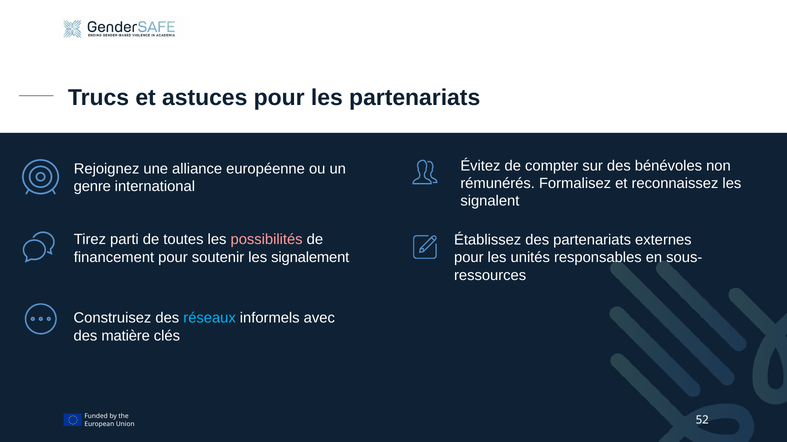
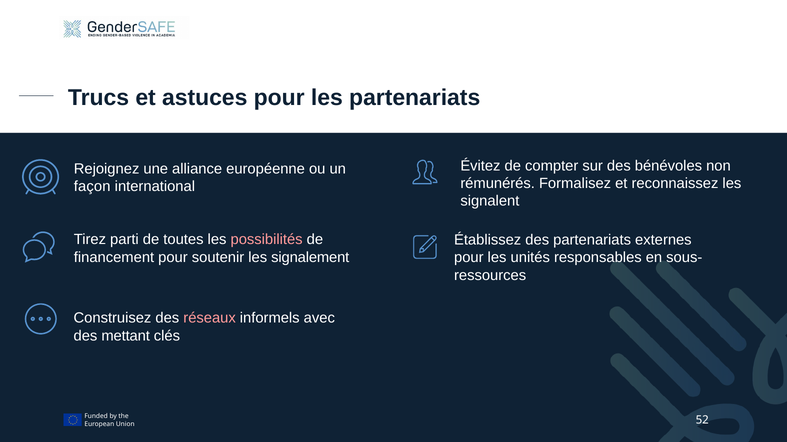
genre: genre -> façon
réseaux colour: light blue -> pink
matière: matière -> mettant
